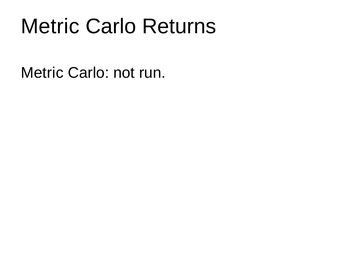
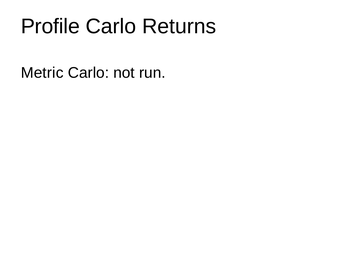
Metric at (50, 26): Metric -> Profile
